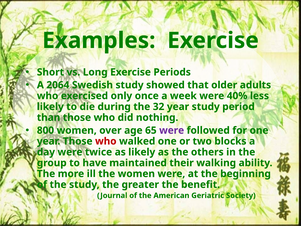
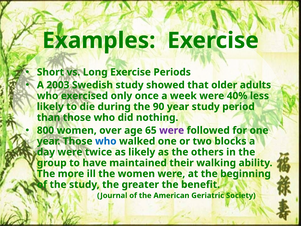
2064: 2064 -> 2003
32: 32 -> 90
who at (106, 141) colour: red -> blue
